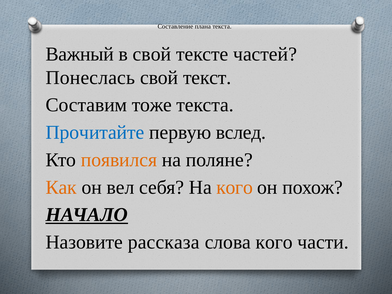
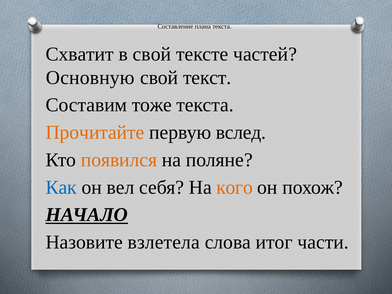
Важный: Важный -> Схватит
Понеслась: Понеслась -> Основную
Прочитайте colour: blue -> orange
Как colour: orange -> blue
рассказа: рассказа -> взлетела
слова кого: кого -> итог
